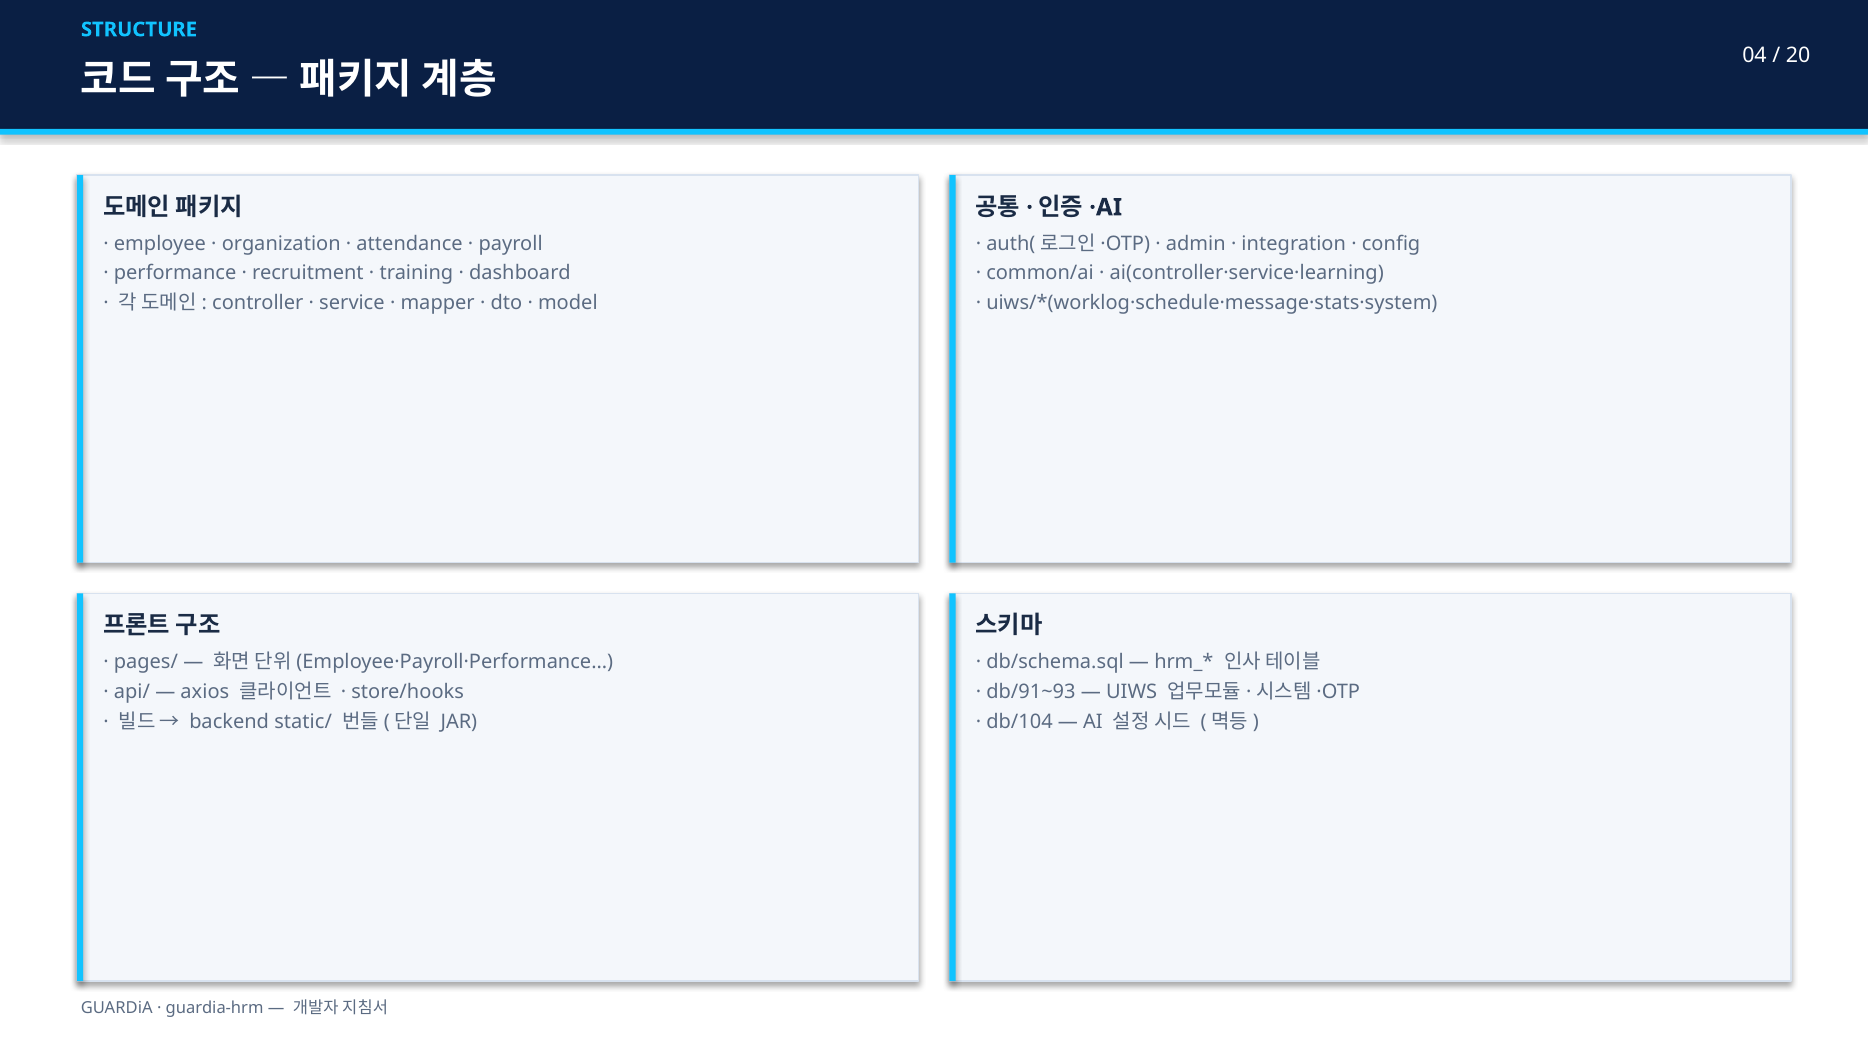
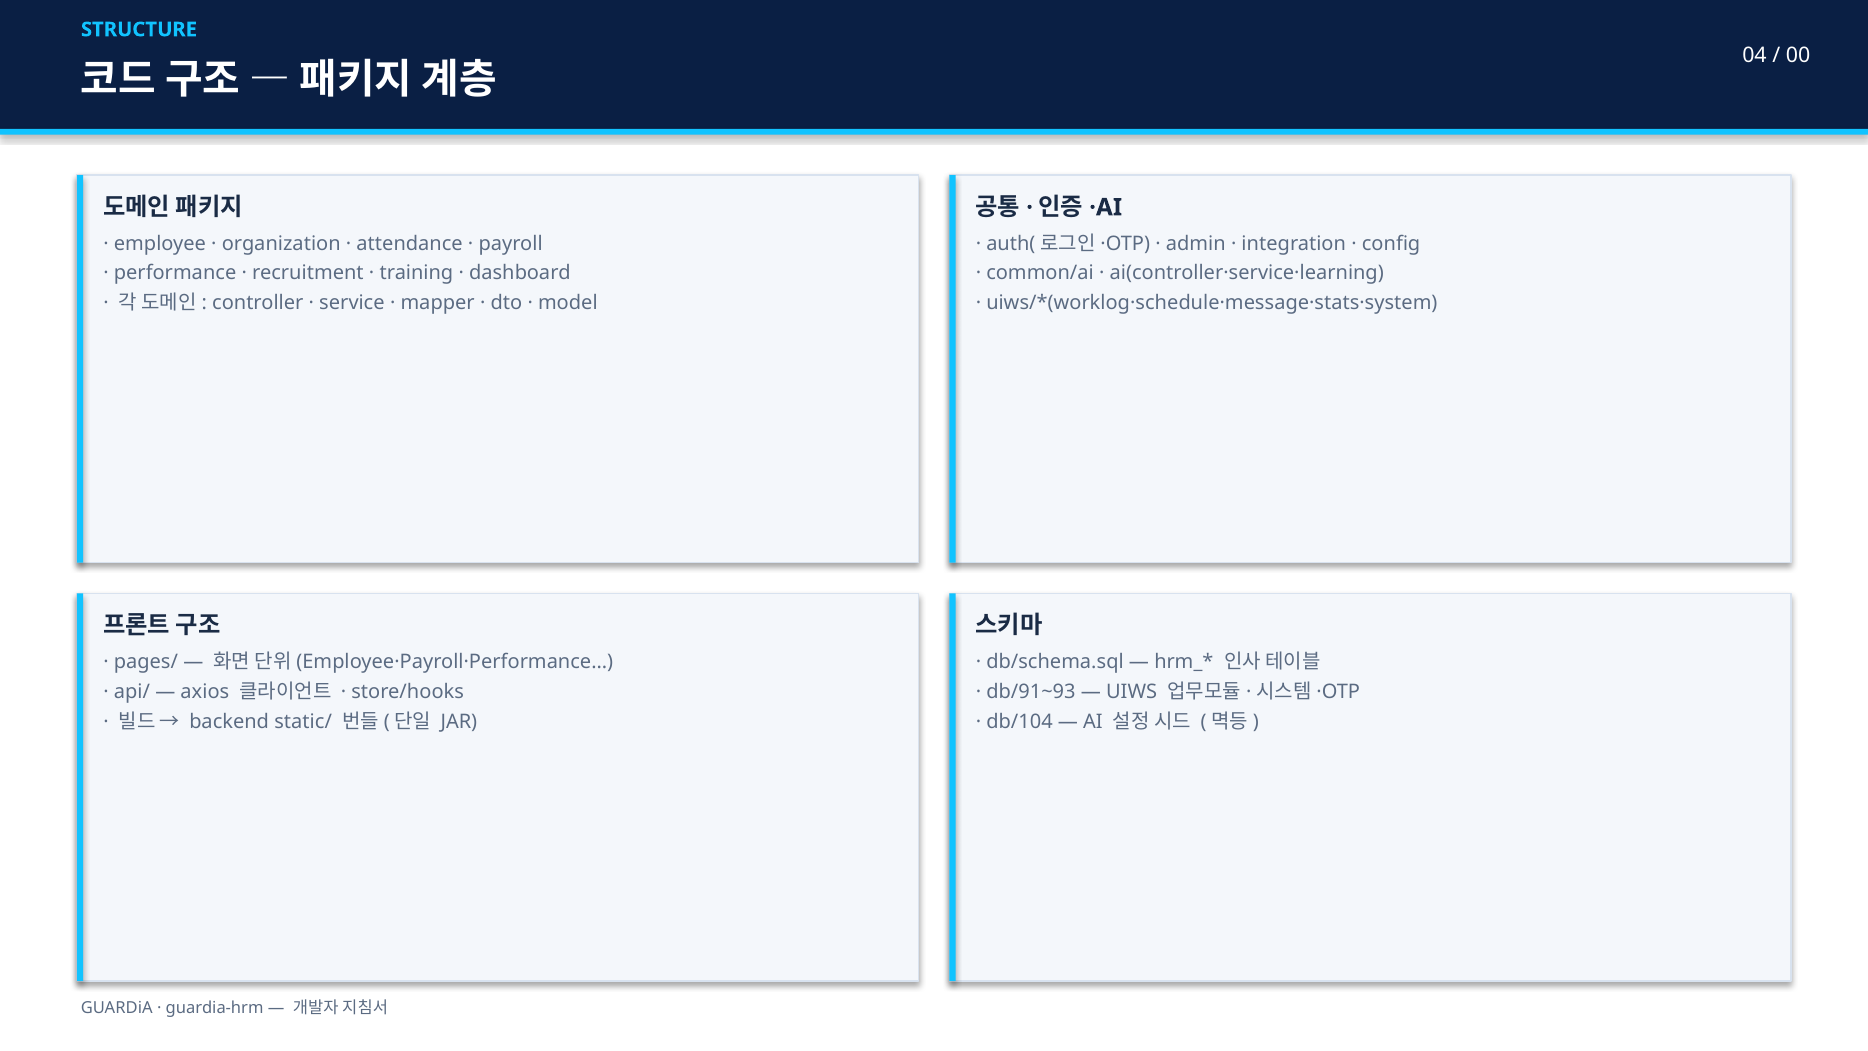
20: 20 -> 00
